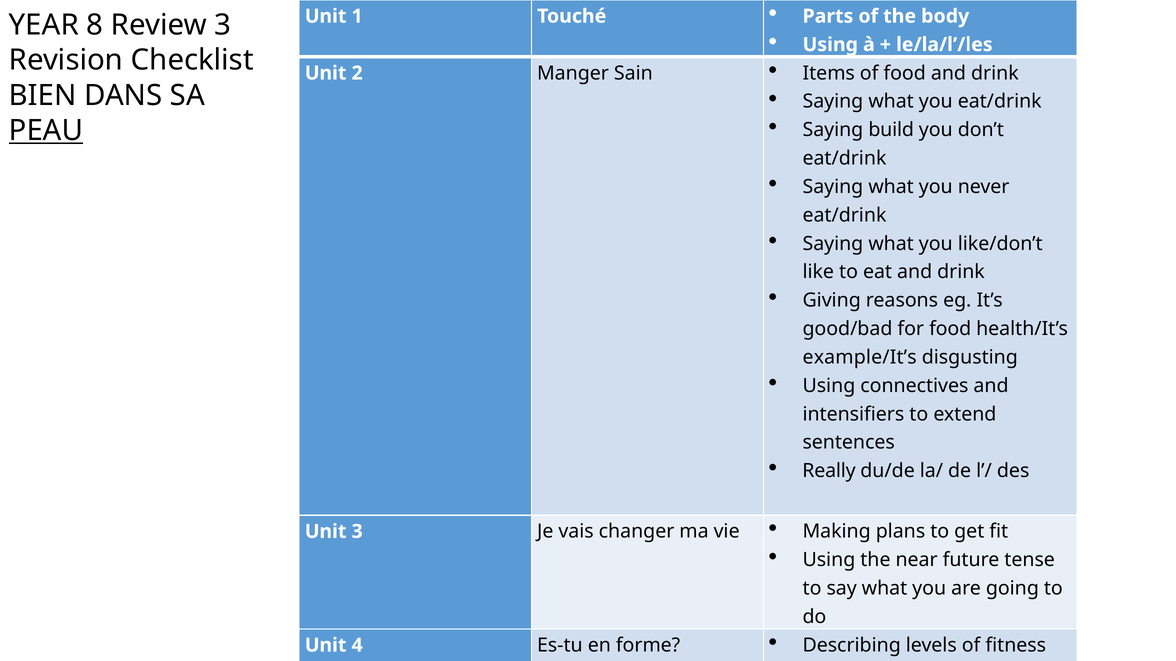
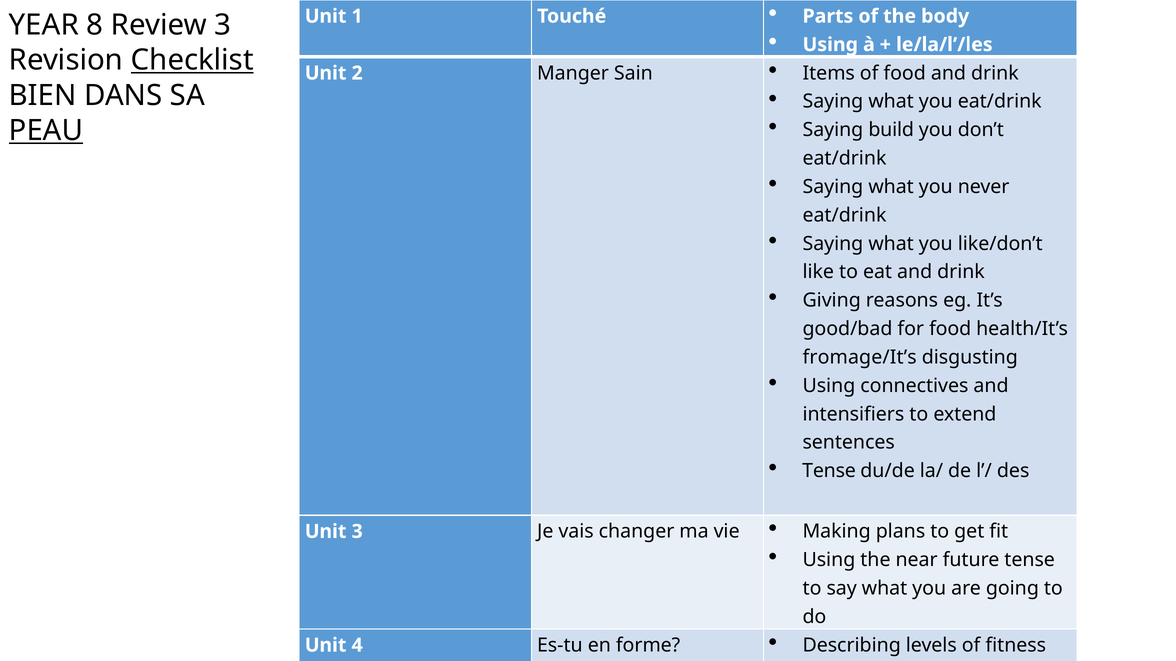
Checklist underline: none -> present
example/It’s: example/It’s -> fromage/It’s
Really at (829, 471): Really -> Tense
